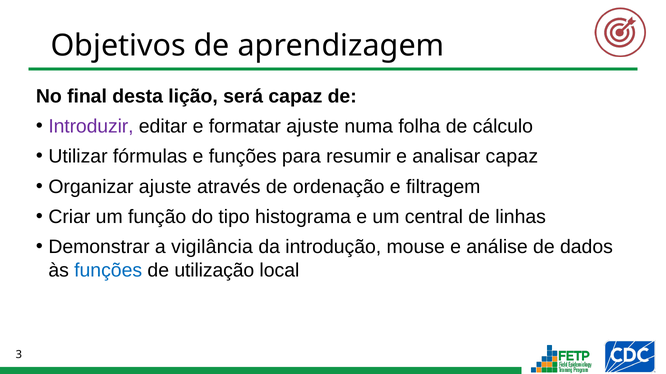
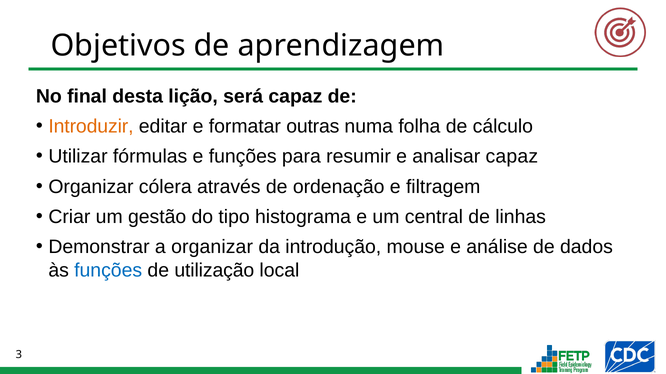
Introduzir colour: purple -> orange
formatar ajuste: ajuste -> outras
Organizar ajuste: ajuste -> cólera
função: função -> gestão
a vigilância: vigilância -> organizar
